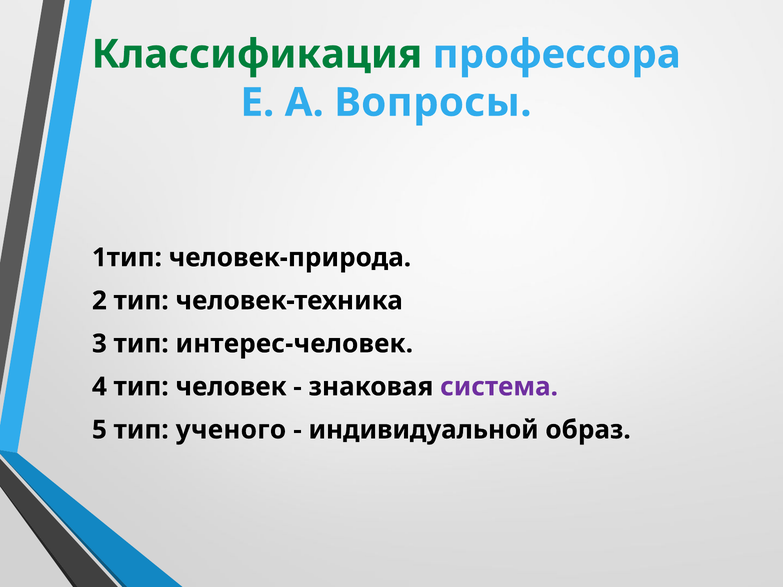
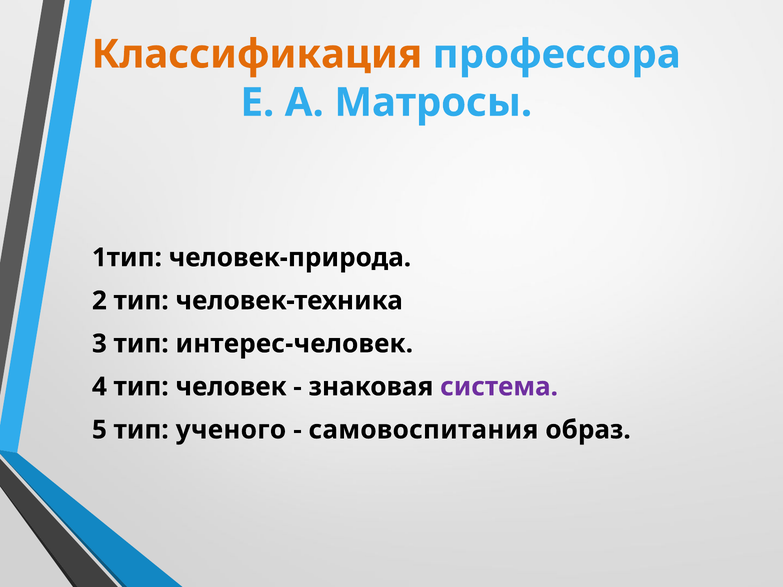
Классификация colour: green -> orange
Вопросы: Вопросы -> Матросы
индивидуальной: индивидуальной -> самовоспитания
